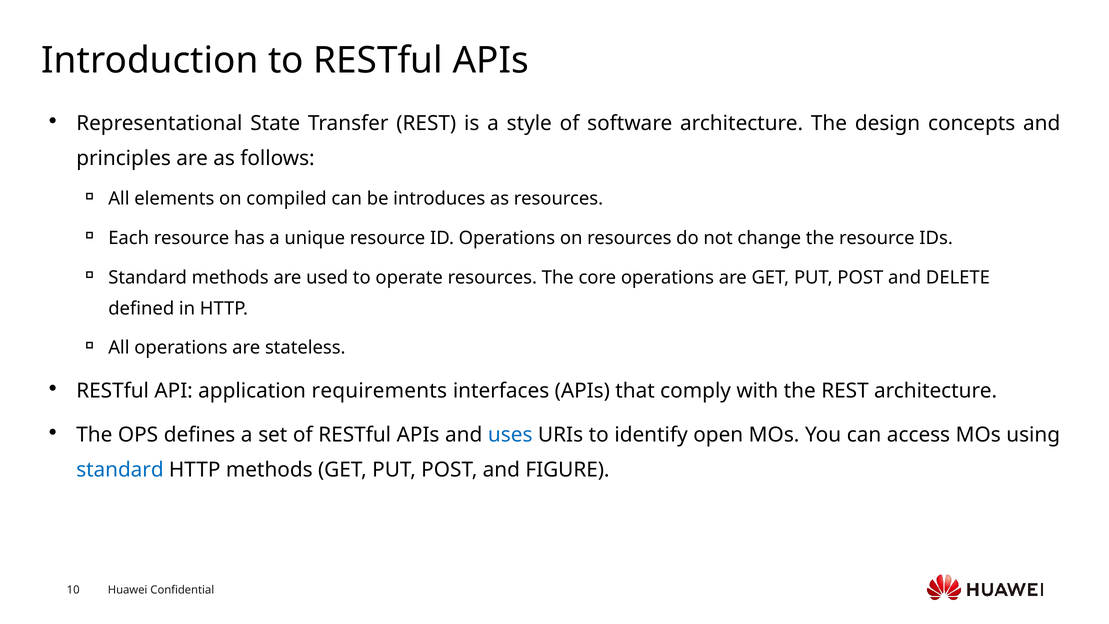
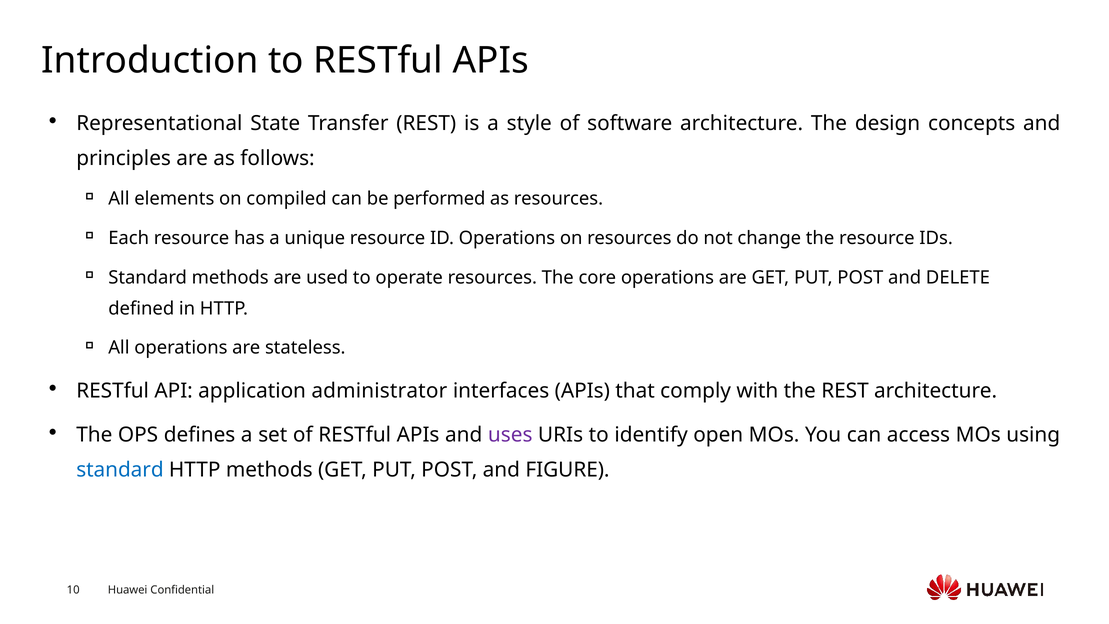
introduces: introduces -> performed
requirements: requirements -> administrator
uses colour: blue -> purple
